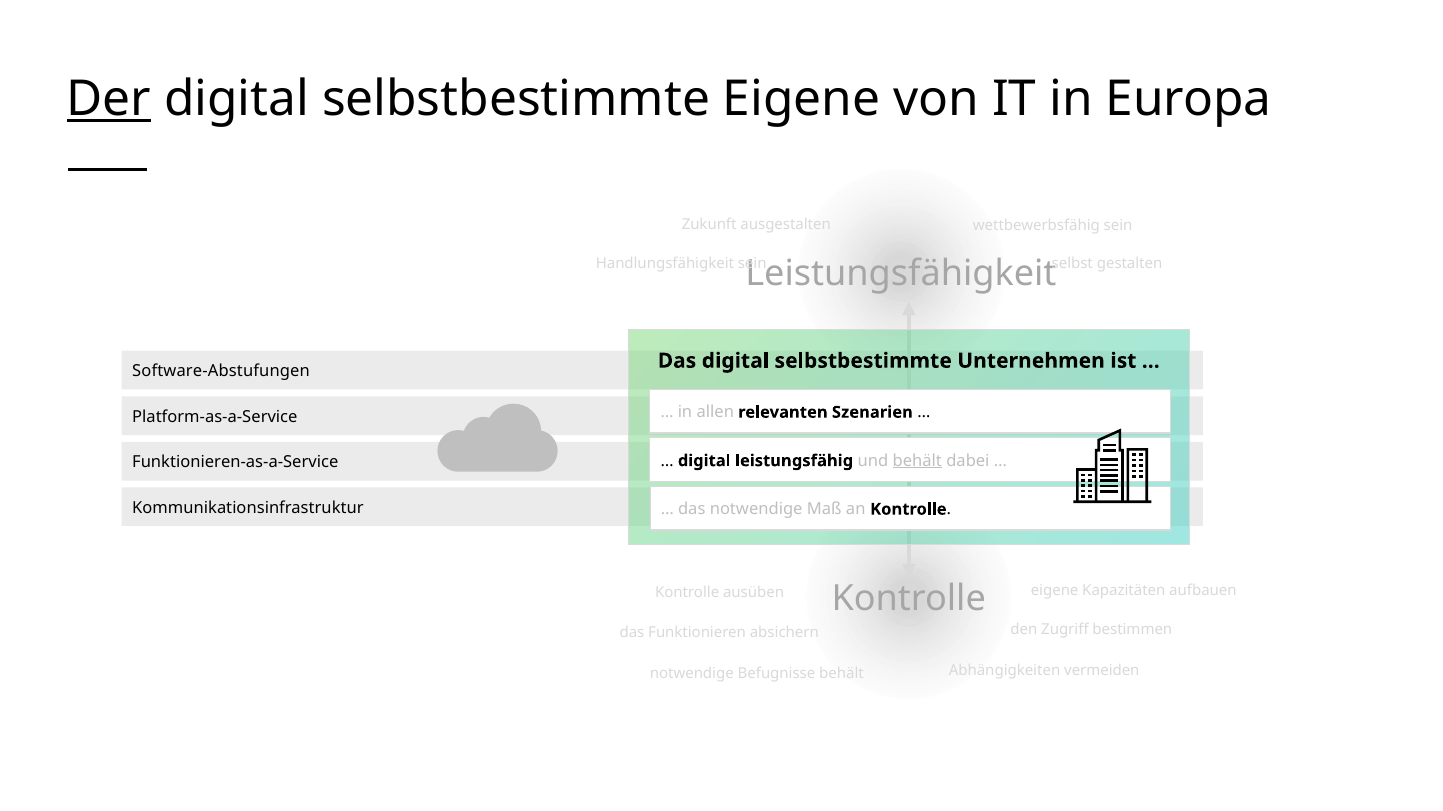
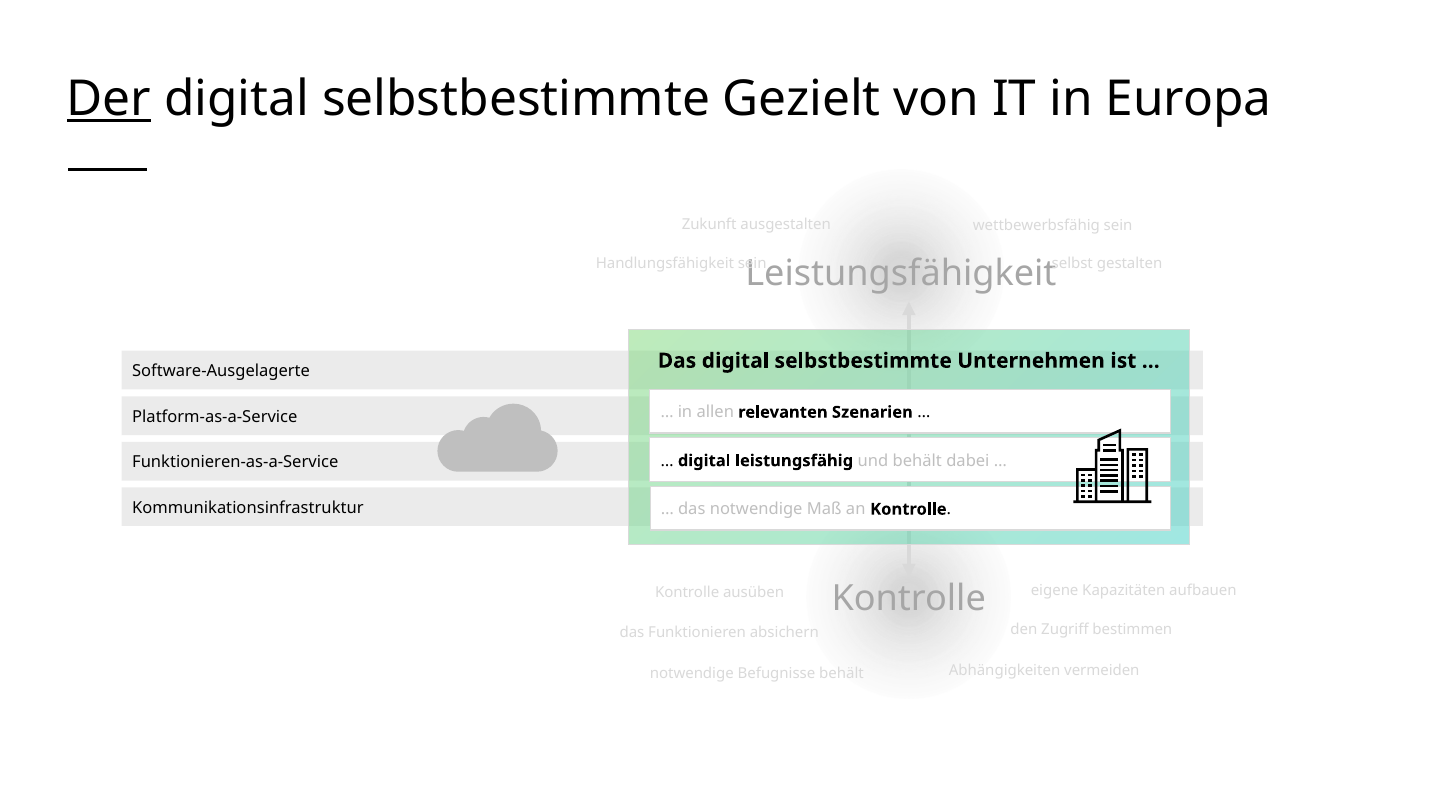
selbstbestimmte Eigene: Eigene -> Gezielt
Software-Abstufungen: Software-Abstufungen -> Software-Ausgelagerte
behält at (917, 461) underline: present -> none
